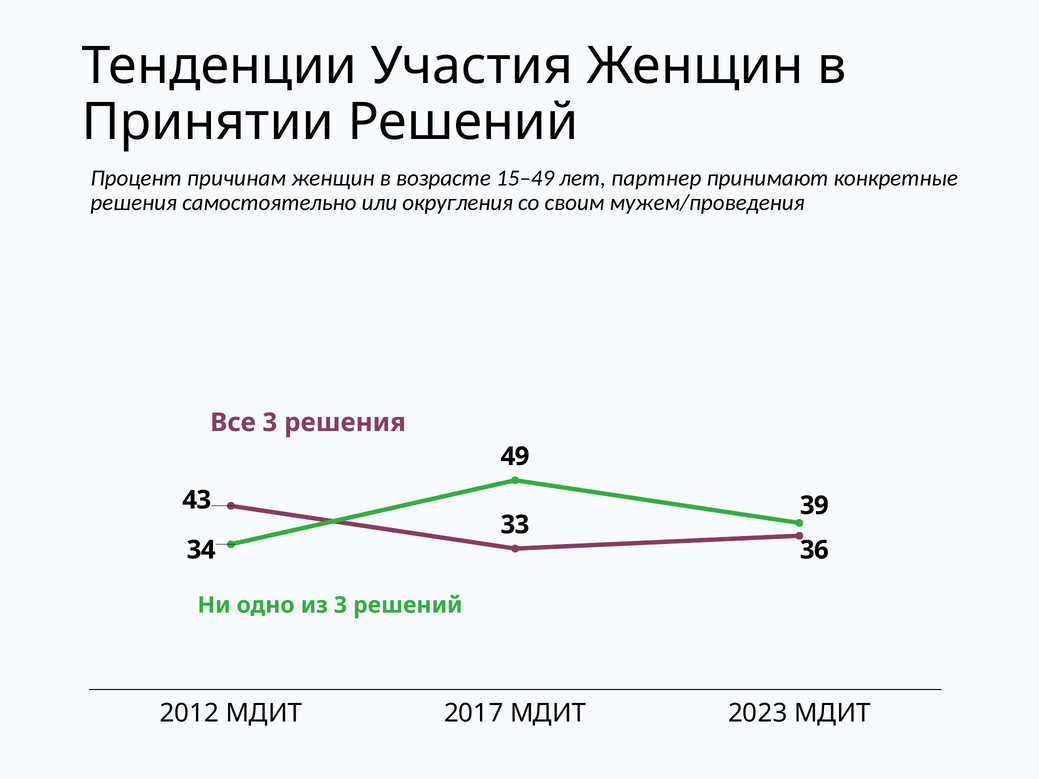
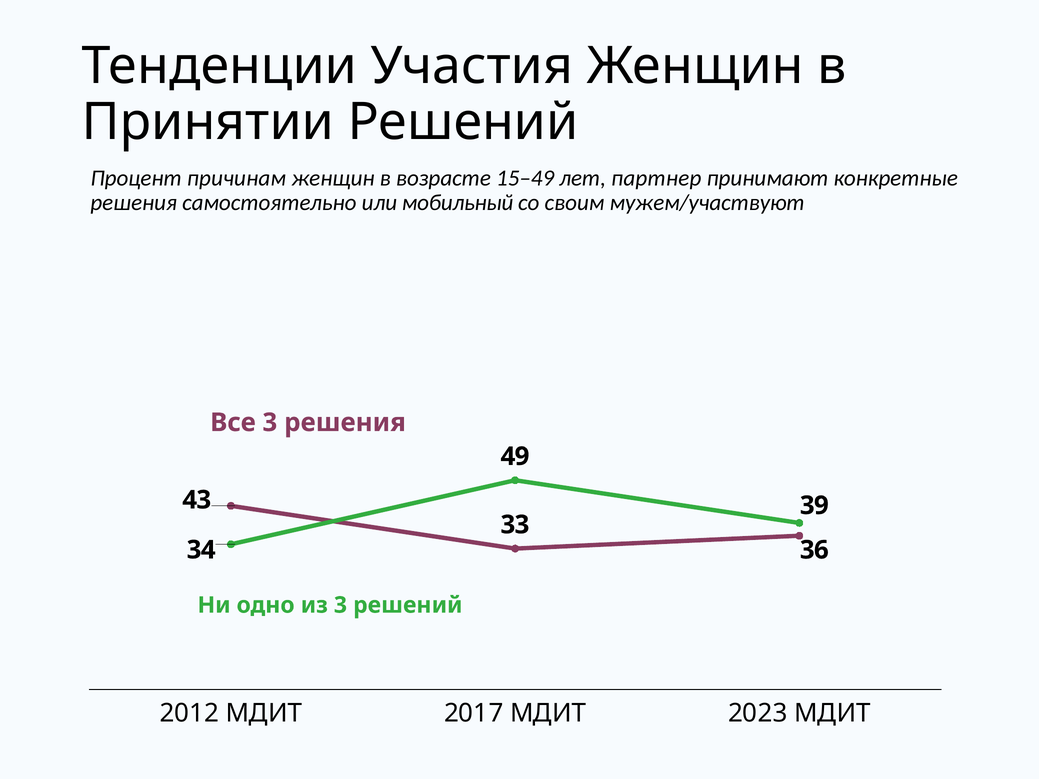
округления: округления -> мобильный
мужем/проведения: мужем/проведения -> мужем/участвуют
